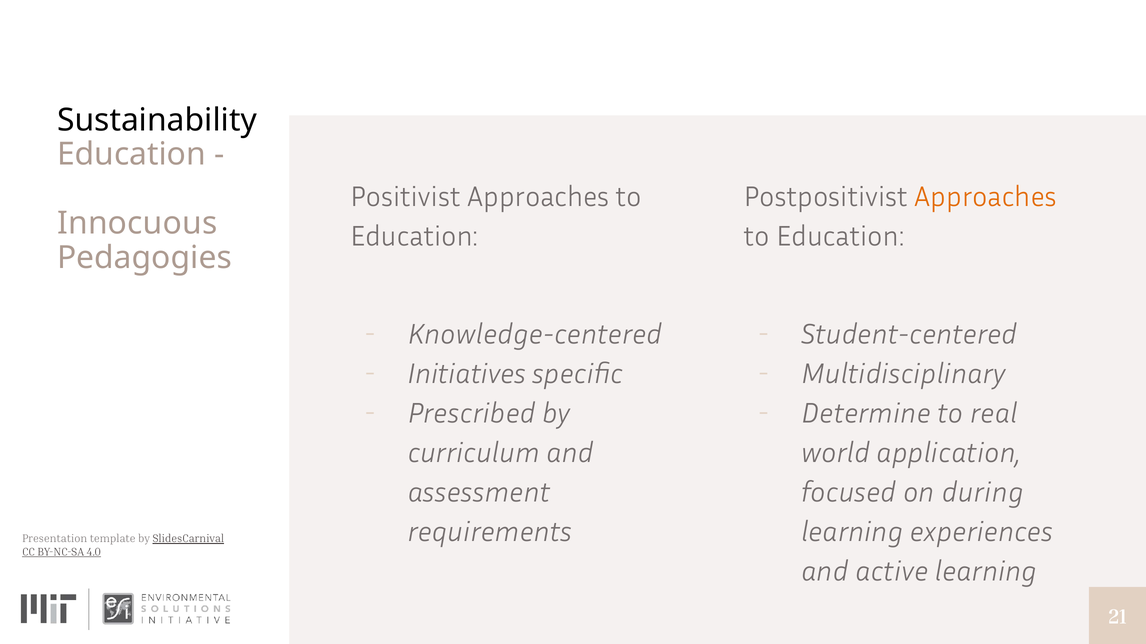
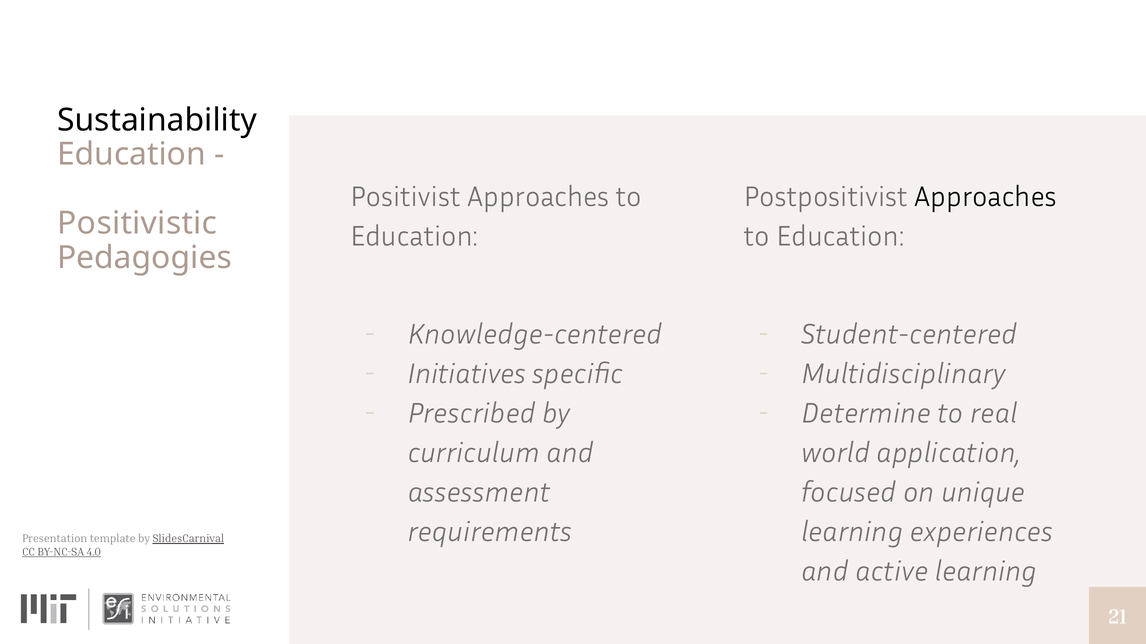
Approaches at (986, 197) colour: orange -> black
Innocuous: Innocuous -> Positivistic
during: during -> unique
